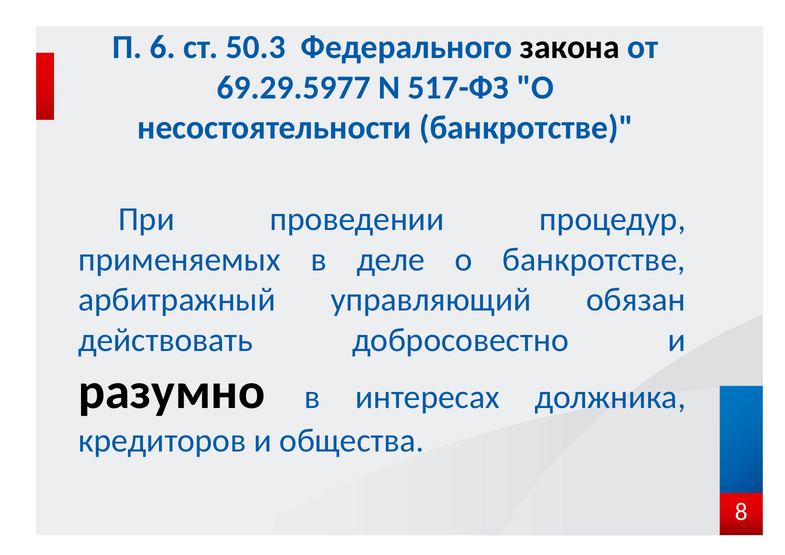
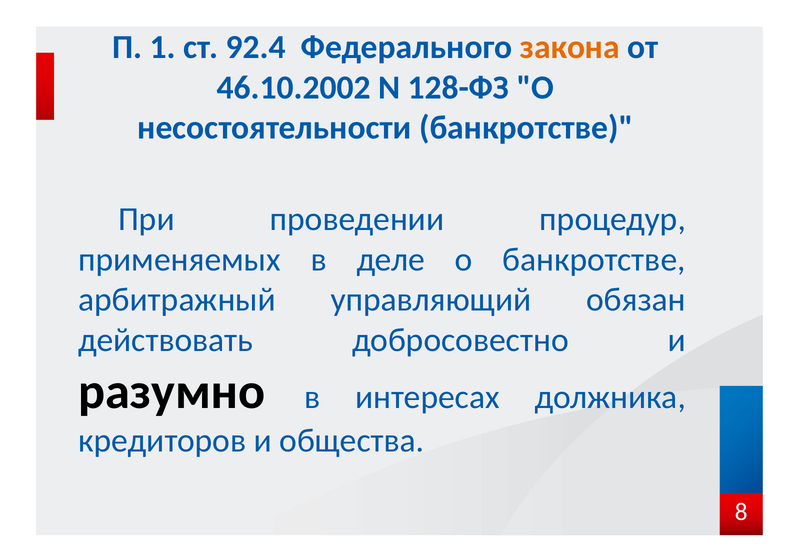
6: 6 -> 1
50.3: 50.3 -> 92.4
закона colour: black -> orange
69.29.5977: 69.29.5977 -> 46.10.2002
517-ФЗ: 517-ФЗ -> 128-ФЗ
